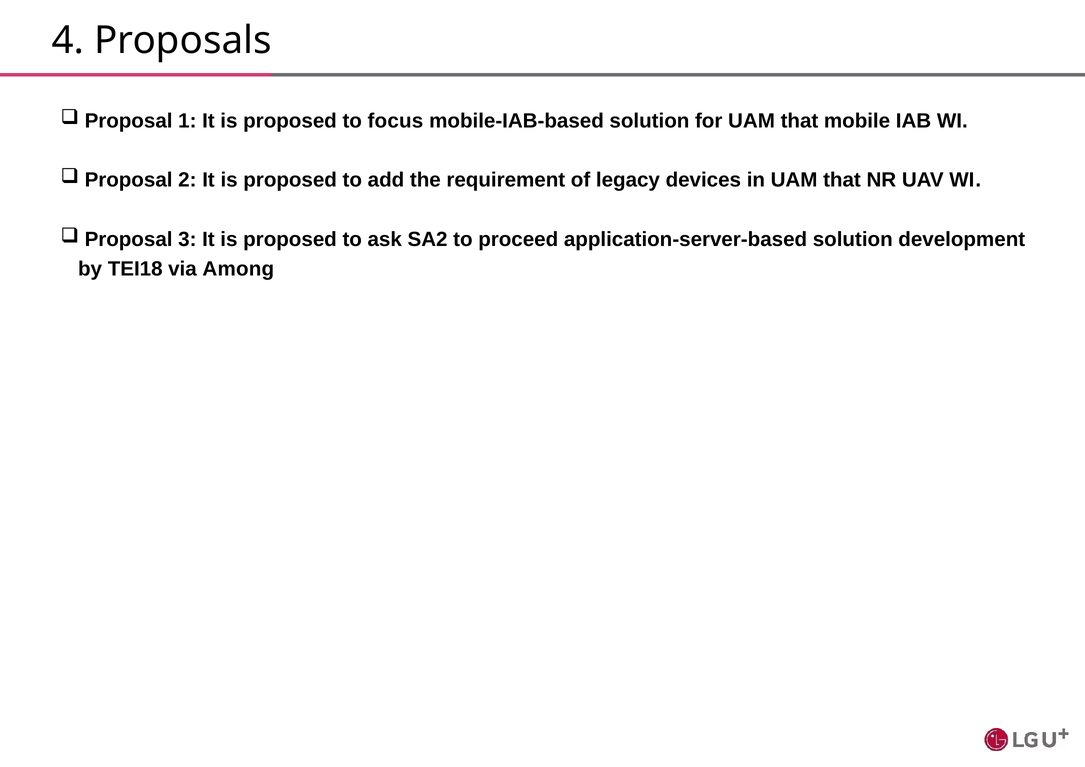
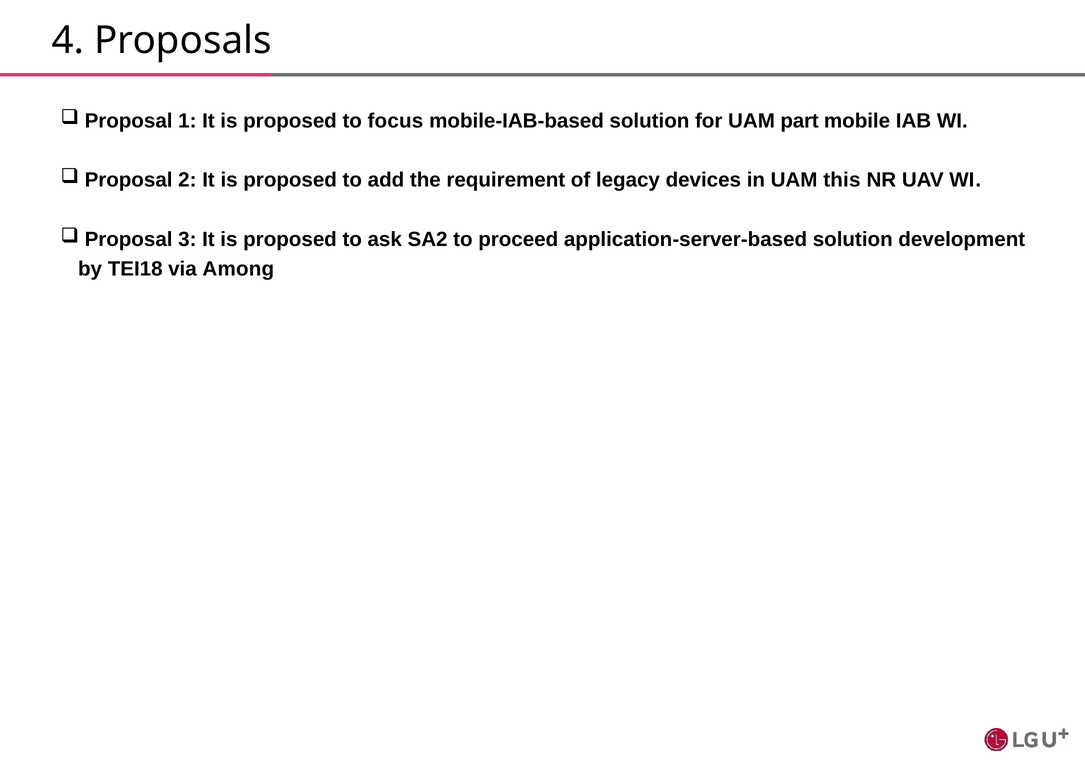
for UAM that: that -> part
in UAM that: that -> this
